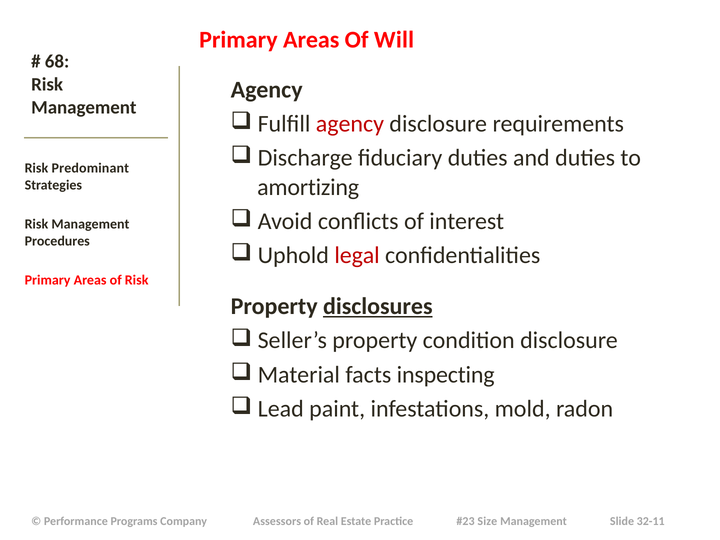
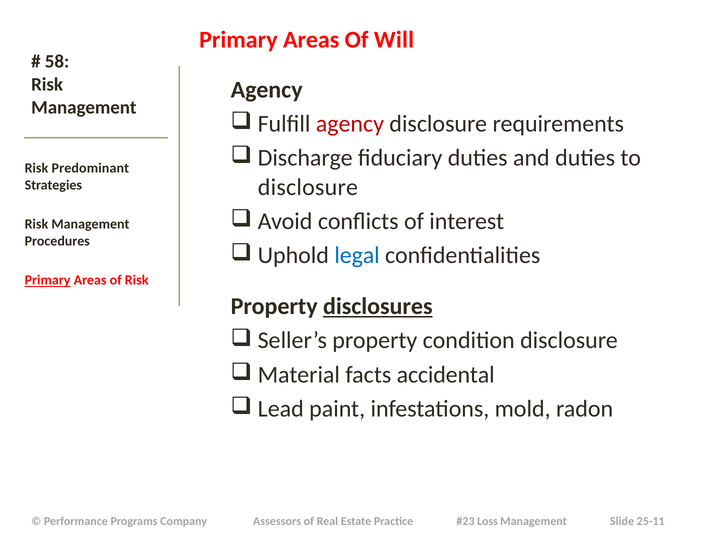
68: 68 -> 58
amortizing at (308, 187): amortizing -> disclosure
legal colour: red -> blue
Primary at (48, 280) underline: none -> present
inspecting: inspecting -> accidental
Size: Size -> Loss
32-11: 32-11 -> 25-11
